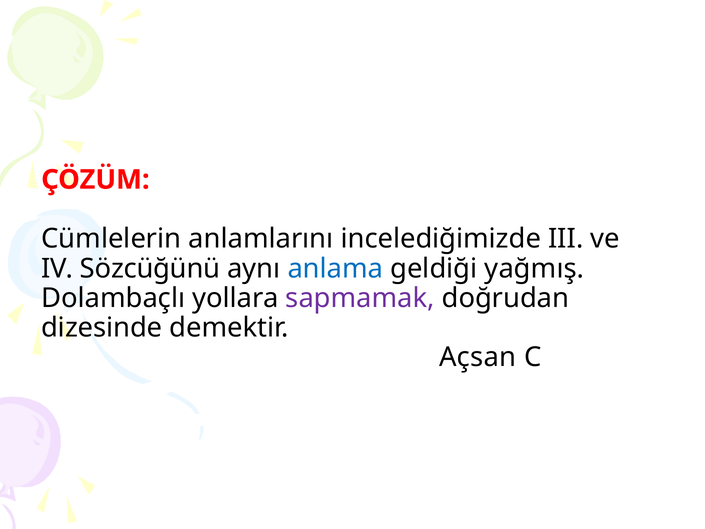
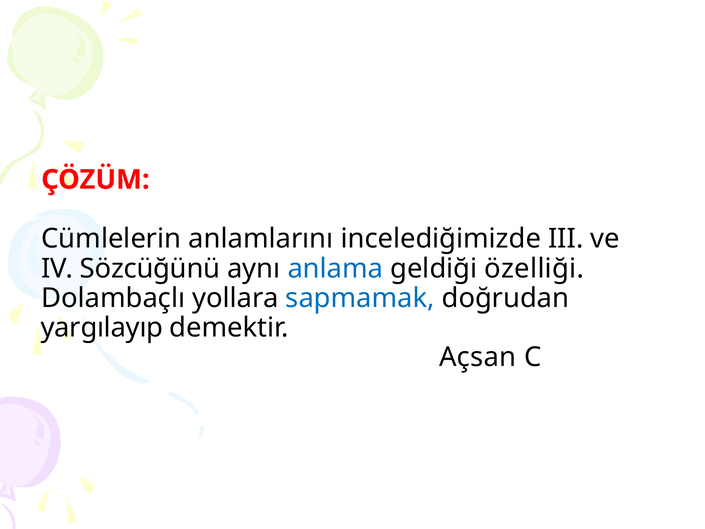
yağmış: yağmış -> özelliği
sapmamak colour: purple -> blue
dizesinde: dizesinde -> yargılayıp
